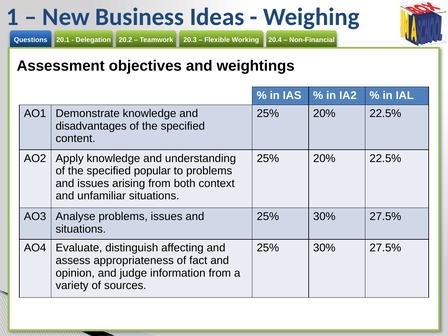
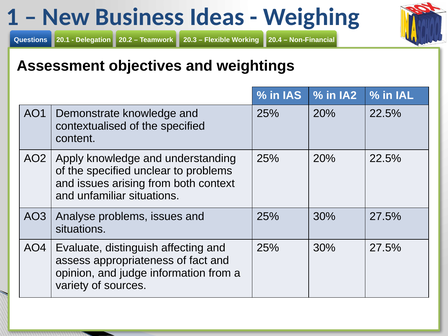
disadvantages: disadvantages -> contextualised
popular: popular -> unclear
